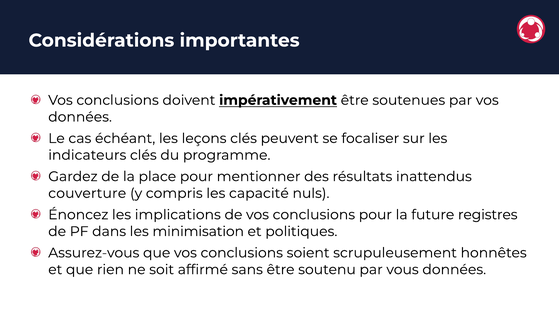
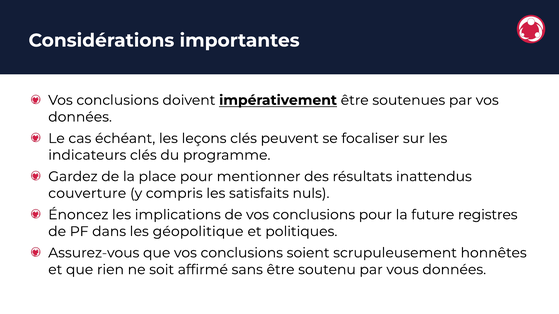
capacité: capacité -> satisfaits
minimisation: minimisation -> géopolitique
